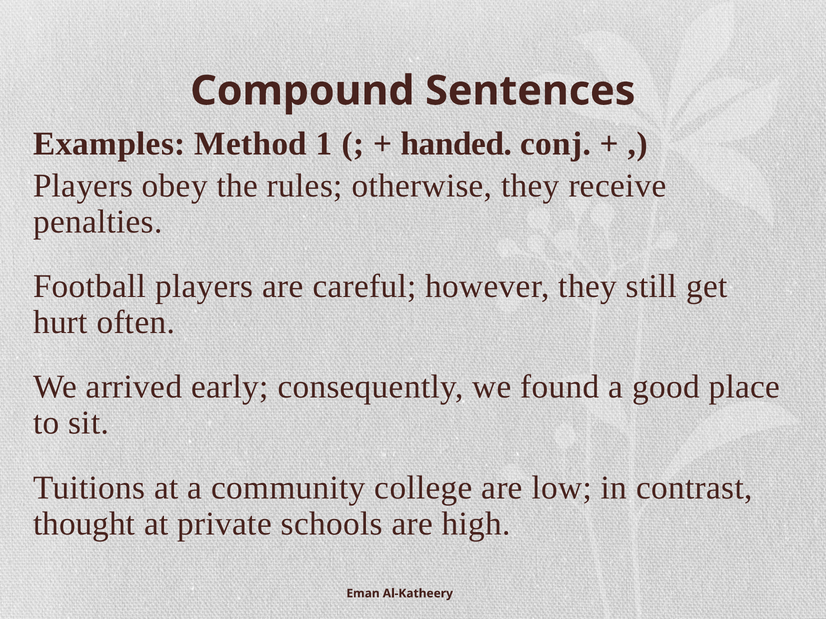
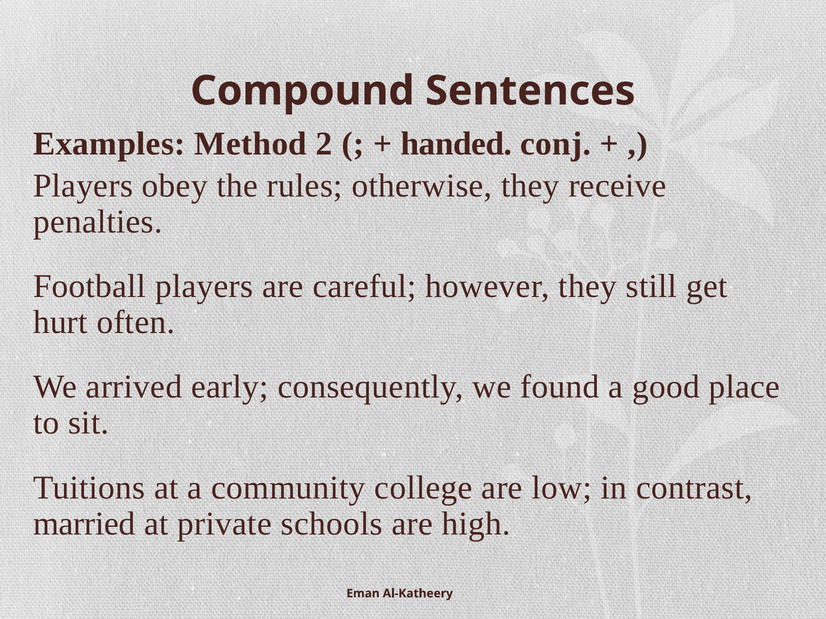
1: 1 -> 2
thought: thought -> married
